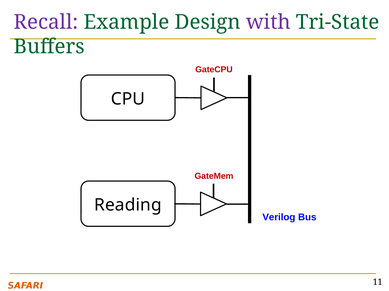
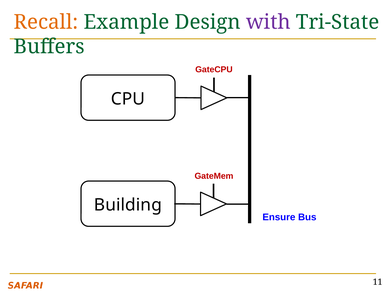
Recall colour: purple -> orange
Reading: Reading -> Building
Verilog: Verilog -> Ensure
